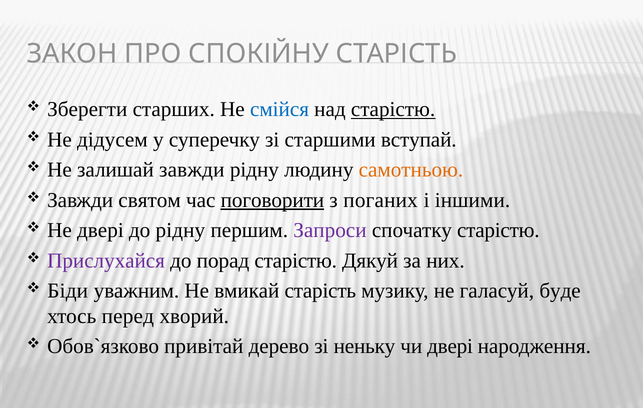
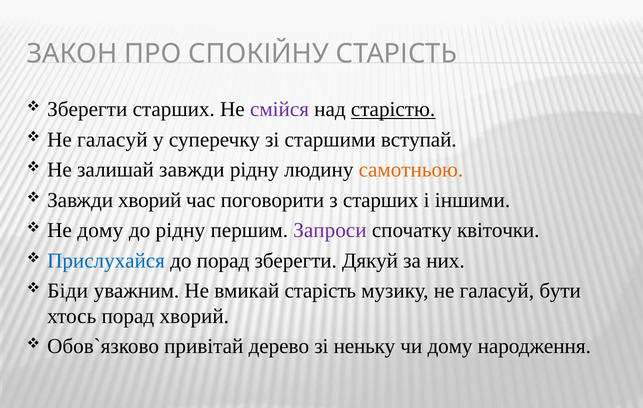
смійся colour: blue -> purple
дідусем at (112, 140): дідусем -> галасуй
Завжди святом: святом -> хворий
поговорити underline: present -> none
з поганих: поганих -> старших
Не двері: двері -> дому
спочатку старістю: старістю -> квіточки
Прислухайся colour: purple -> blue
порад старістю: старістю -> зберегти
буде: буде -> бути
хтось перед: перед -> порад
чи двері: двері -> дому
